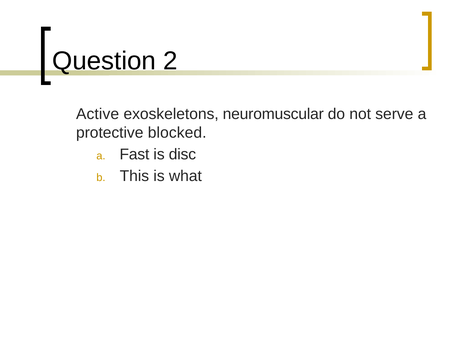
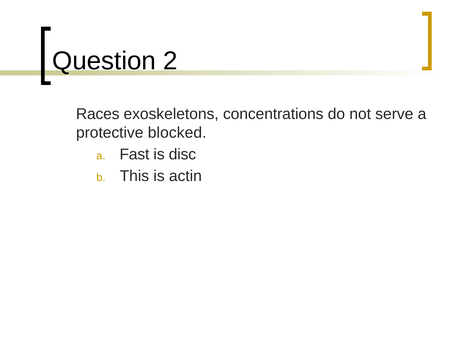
Active: Active -> Races
neuromuscular: neuromuscular -> concentrations
what: what -> actin
